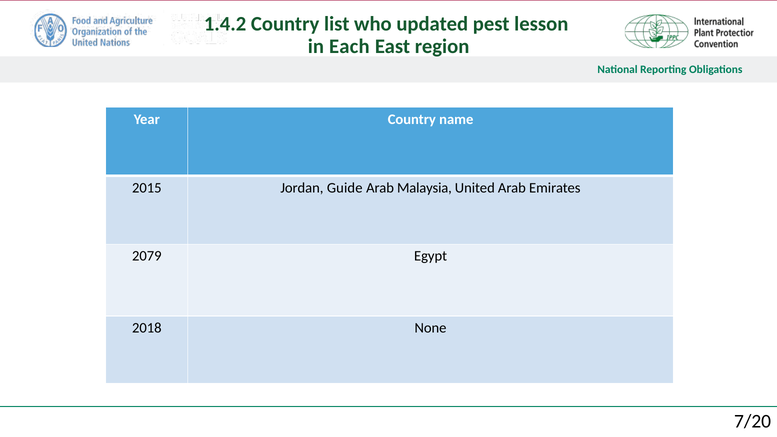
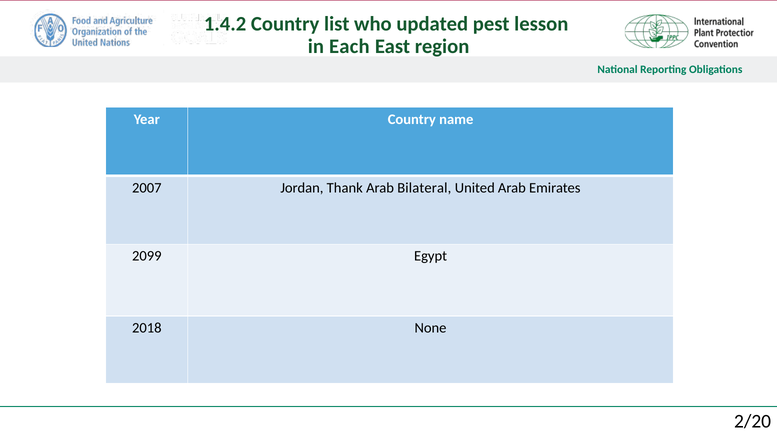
2015: 2015 -> 2007
Guide: Guide -> Thank
Malaysia: Malaysia -> Bilateral
2079: 2079 -> 2099
7/20: 7/20 -> 2/20
